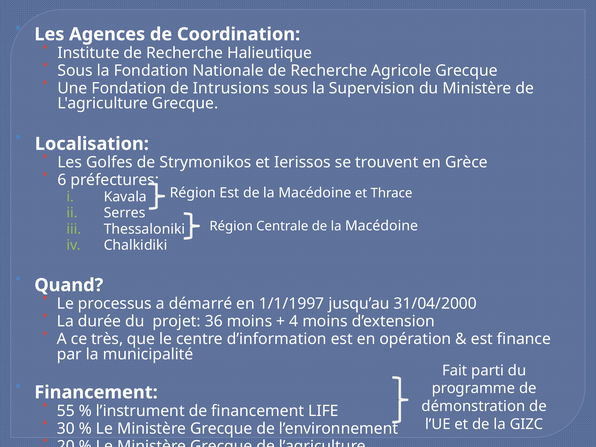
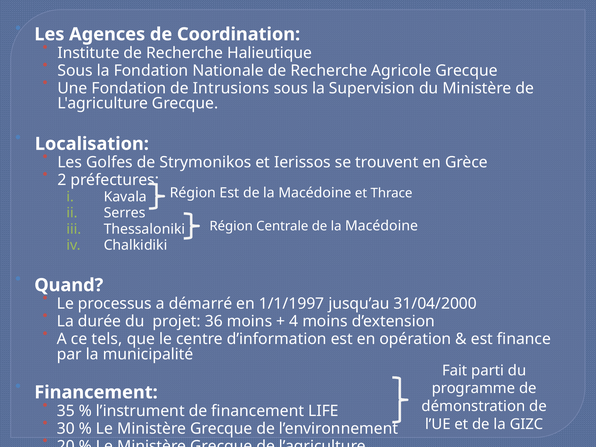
6: 6 -> 2
très: très -> tels
55: 55 -> 35
